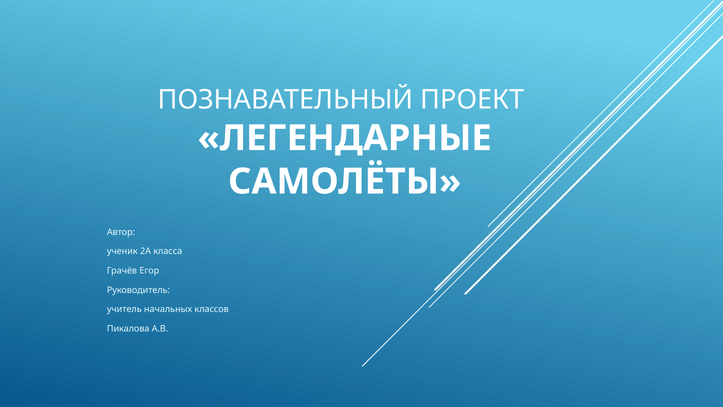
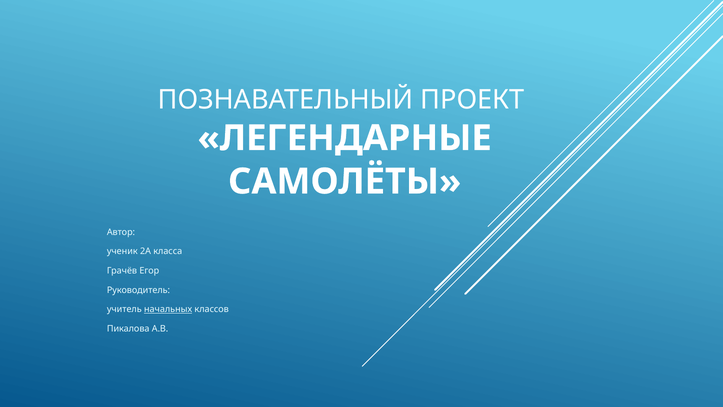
начальных underline: none -> present
